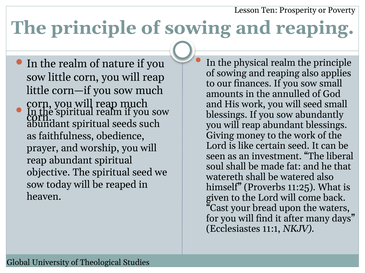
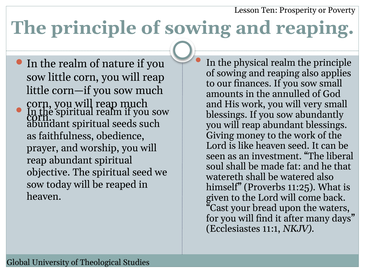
will seed: seed -> very
like certain: certain -> heaven
